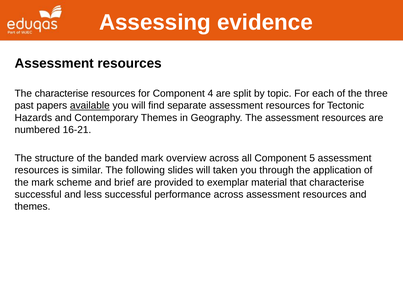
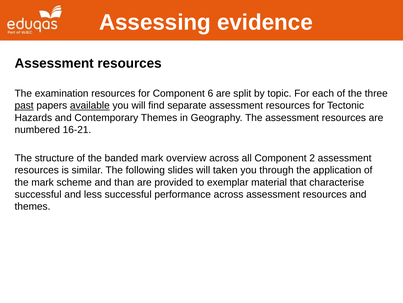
The characterise: characterise -> examination
4: 4 -> 6
past underline: none -> present
5: 5 -> 2
brief: brief -> than
